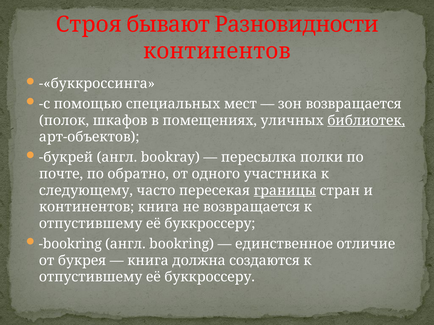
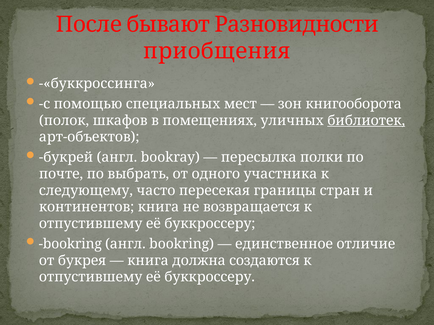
Строя: Строя -> После
континентов at (217, 51): континентов -> приобщения
зон возвращается: возвращается -> книгооборота
обратно: обратно -> выбрать
границы underline: present -> none
